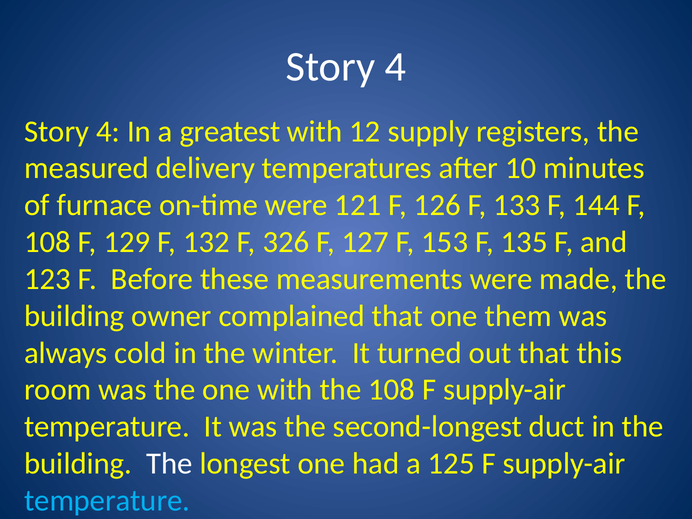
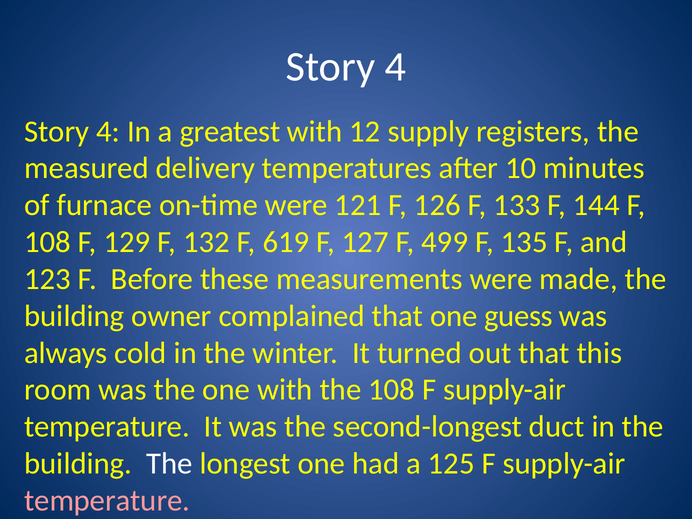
326: 326 -> 619
153: 153 -> 499
them: them -> guess
temperature at (107, 501) colour: light blue -> pink
